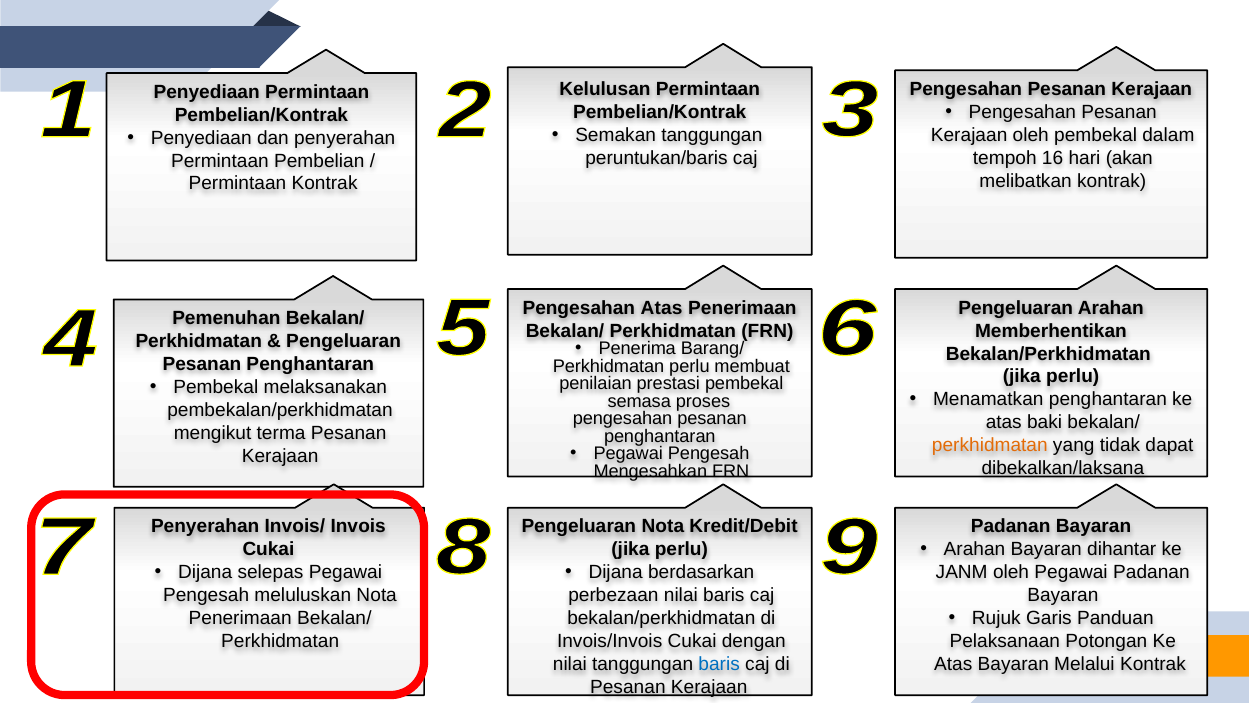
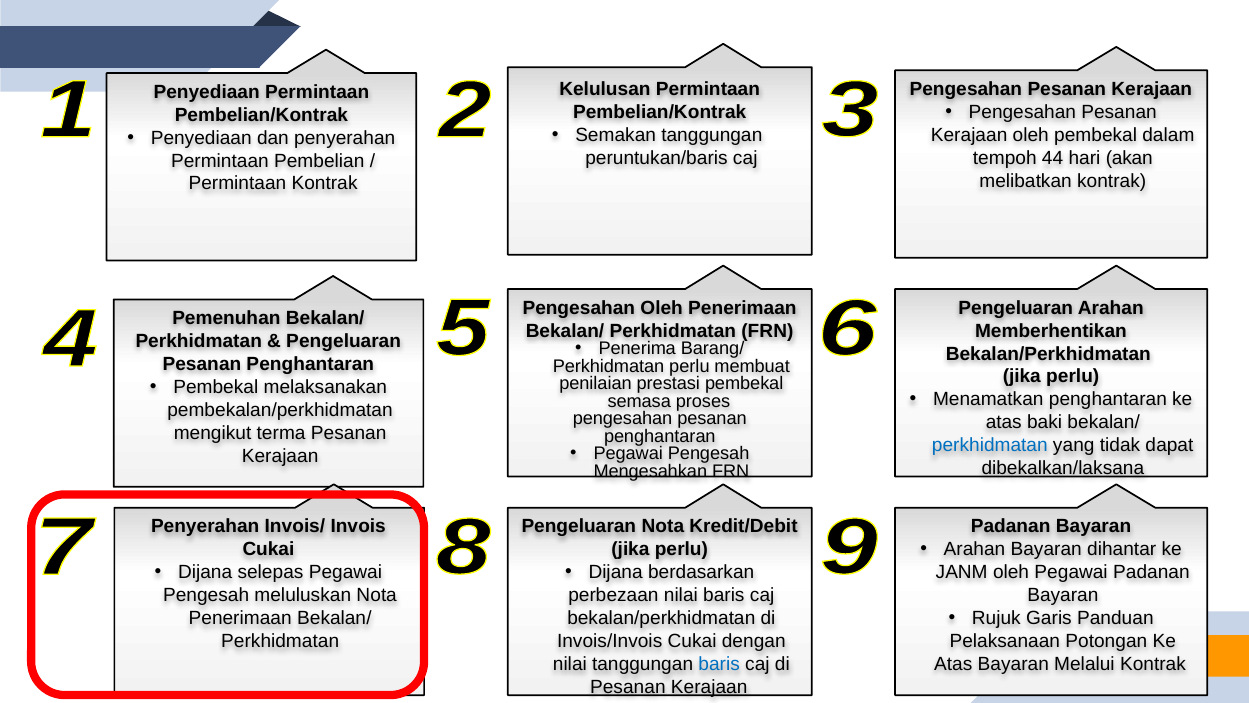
tempoh 16: 16 -> 44
Pengesahan Atas: Atas -> Oleh
perkhidmatan at (990, 445) colour: orange -> blue
